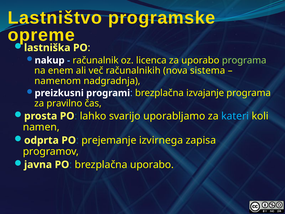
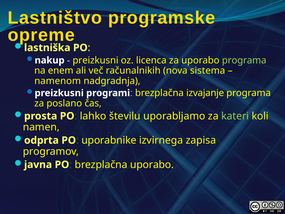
računalnik at (96, 60): računalnik -> preizkusni
pravilno: pravilno -> poslano
svarijo: svarijo -> številu
kateri colour: light blue -> light green
prejemanje: prejemanje -> uporabnike
